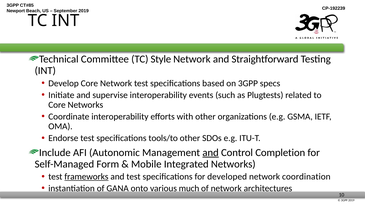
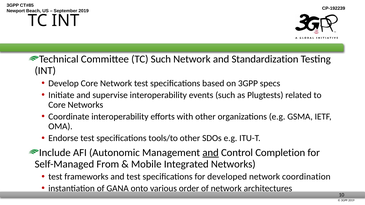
TC Style: Style -> Such
Straightforward: Straightforward -> Standardization
Form: Form -> From
frameworks underline: present -> none
much: much -> order
